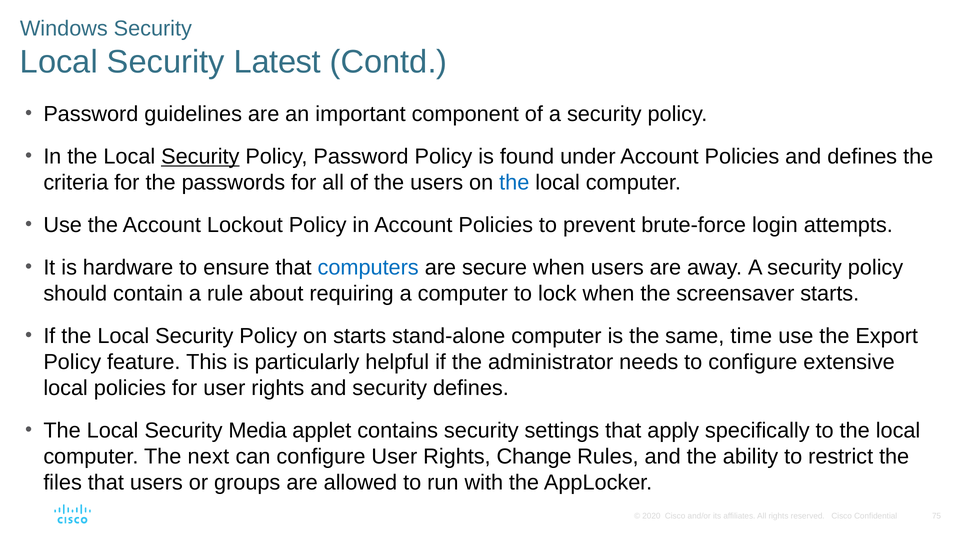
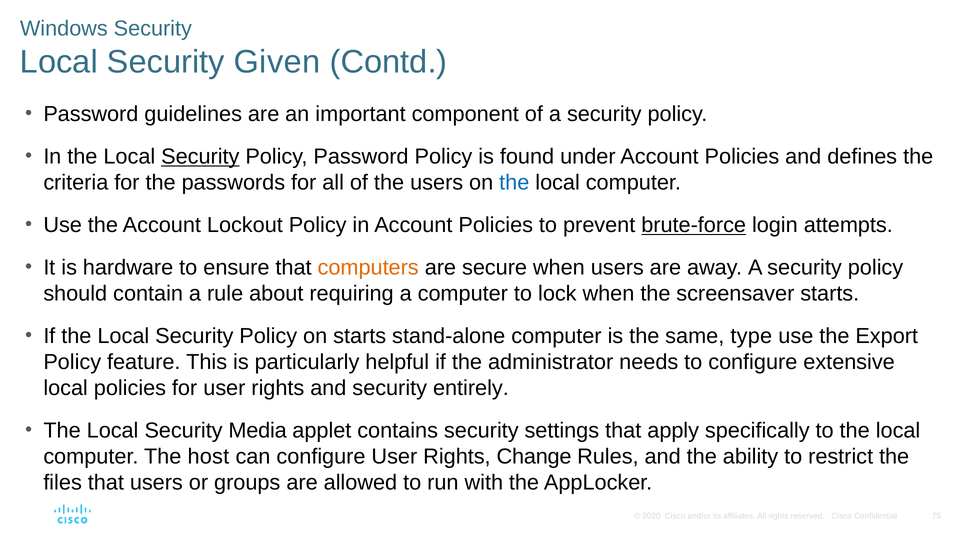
Latest: Latest -> Given
brute-force underline: none -> present
computers colour: blue -> orange
time: time -> type
security defines: defines -> entirely
next: next -> host
